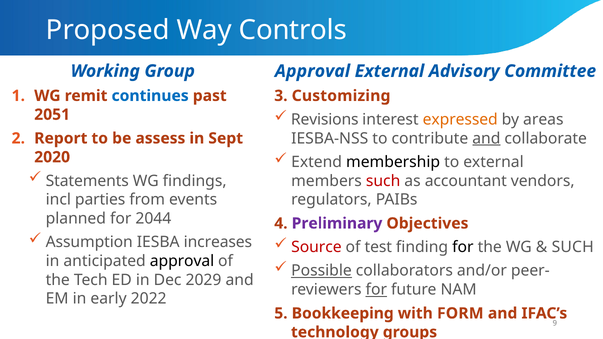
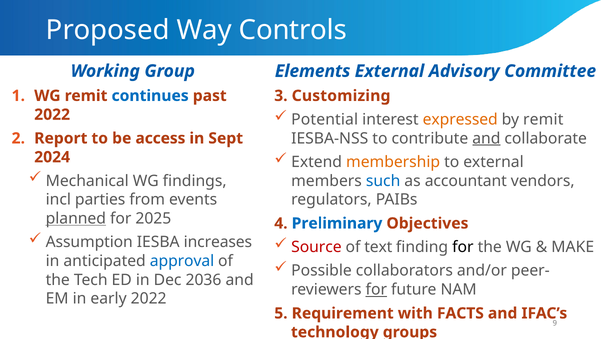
Approval at (312, 71): Approval -> Elements
Revisions: Revisions -> Potential
by areas: areas -> remit
2051 at (52, 115): 2051 -> 2022
assess: assess -> access
membership colour: black -> orange
2020: 2020 -> 2024
Statements: Statements -> Mechanical
such at (383, 181) colour: red -> blue
planned underline: none -> present
2044: 2044 -> 2025
Preliminary colour: purple -> blue
test: test -> text
SUCH at (573, 247): SUCH -> MAKE
approval at (182, 261) colour: black -> blue
Possible underline: present -> none
2029: 2029 -> 2036
Bookkeeping: Bookkeeping -> Requirement
FORM: FORM -> FACTS
